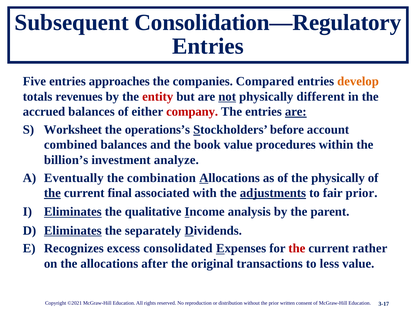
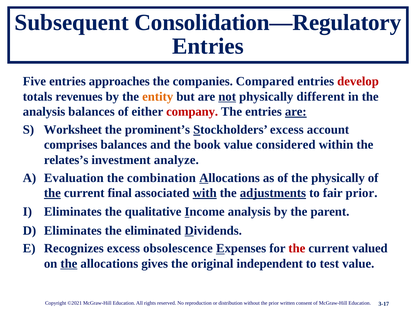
develop colour: orange -> red
entity colour: red -> orange
accrued at (44, 112): accrued -> analysis
operations’s: operations’s -> prominent’s
Stockholders before: before -> excess
combined: combined -> comprises
procedures: procedures -> considered
billion’s: billion’s -> relates’s
Eventually: Eventually -> Evaluation
with underline: none -> present
Eliminates at (73, 212) underline: present -> none
Eliminates at (73, 231) underline: present -> none
separately: separately -> eliminated
consolidated: consolidated -> obsolescence
rather: rather -> valued
the at (69, 264) underline: none -> present
after: after -> gives
transactions: transactions -> independent
less: less -> test
